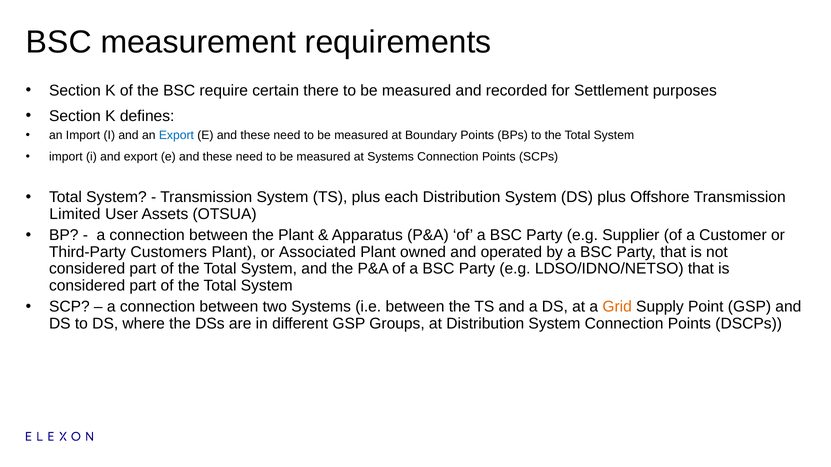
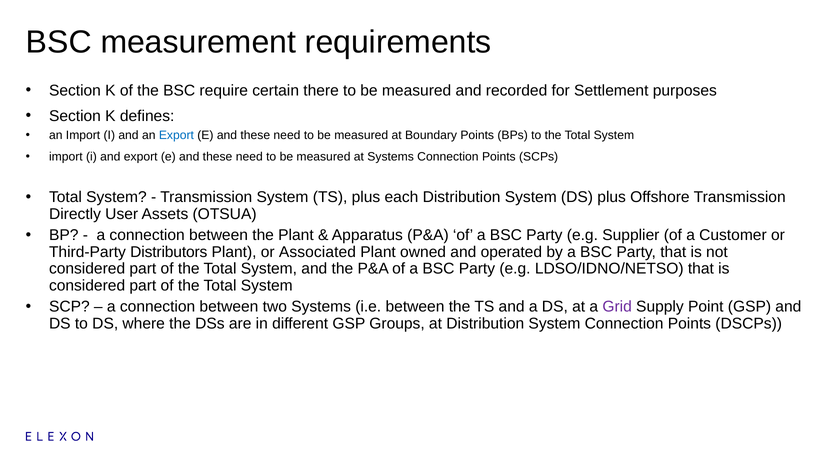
Limited: Limited -> Directly
Customers: Customers -> Distributors
Grid colour: orange -> purple
